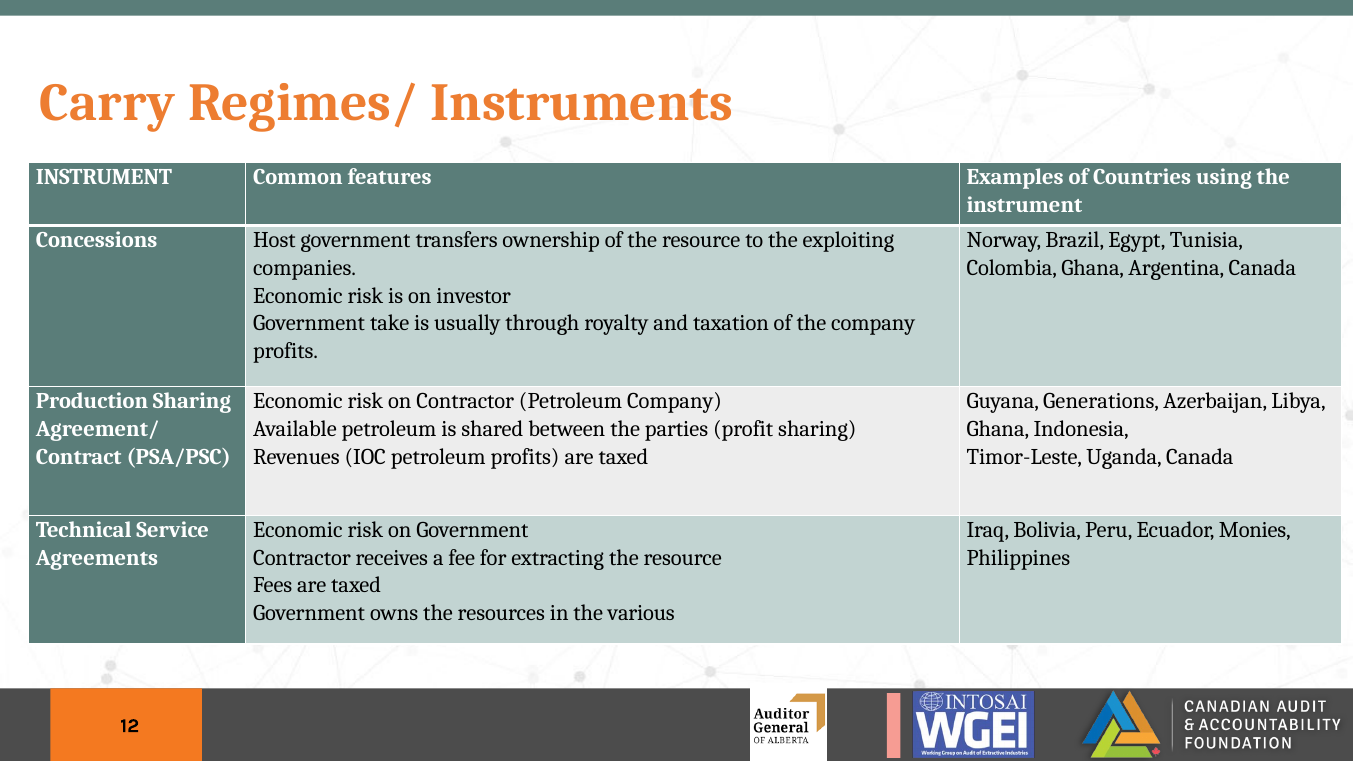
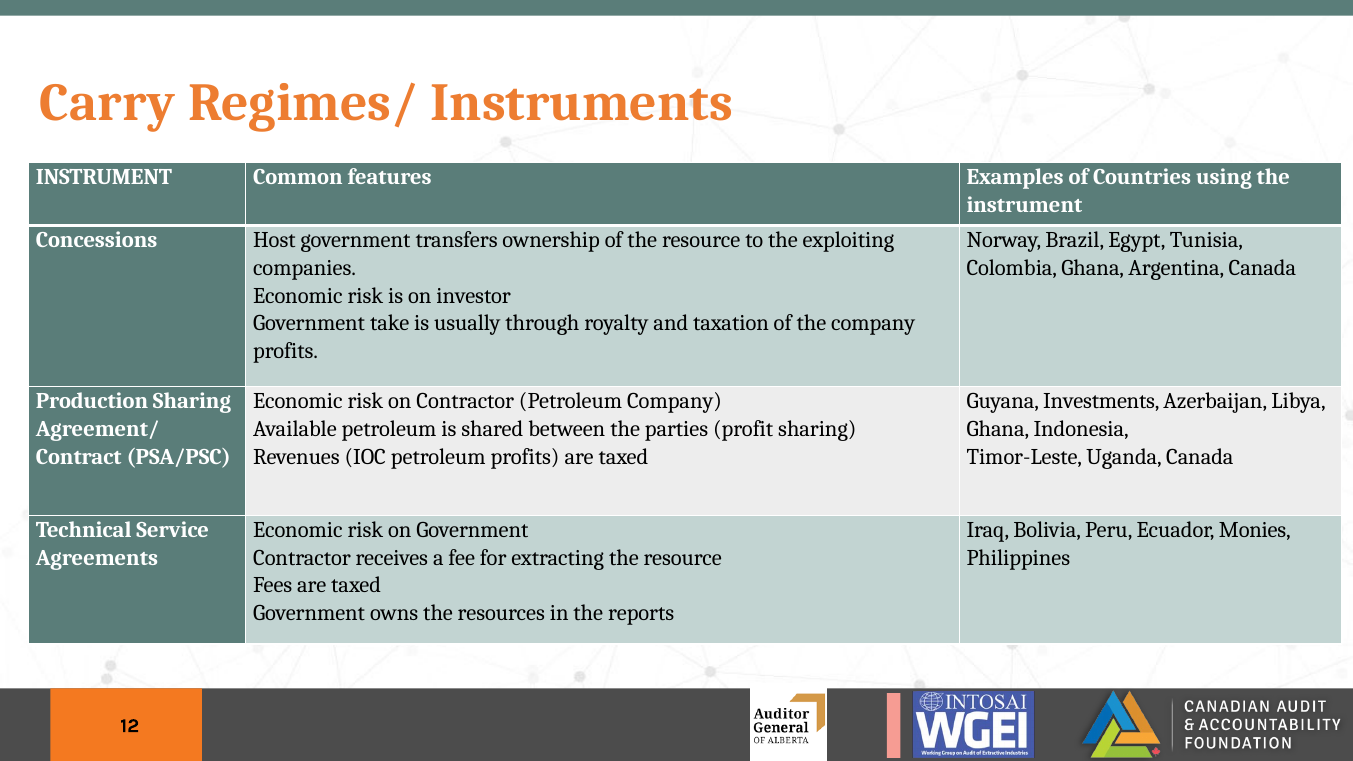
Generations: Generations -> Investments
various: various -> reports
